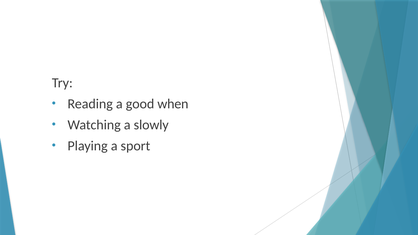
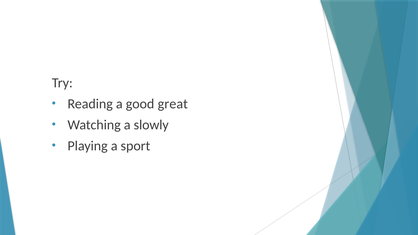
when: when -> great
